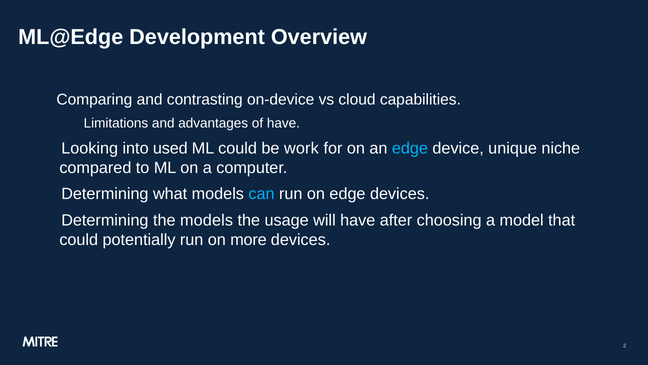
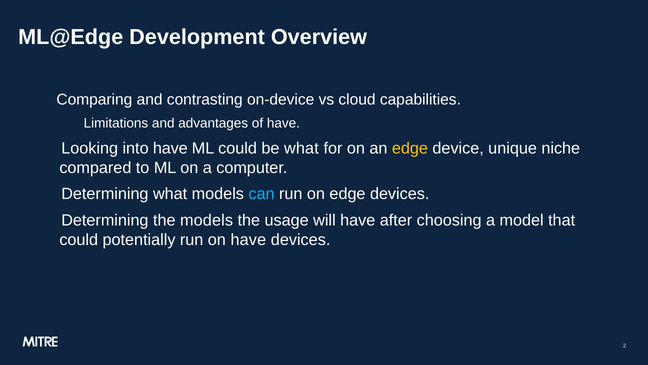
into used: used -> have
be work: work -> what
edge at (410, 148) colour: light blue -> yellow
on more: more -> have
